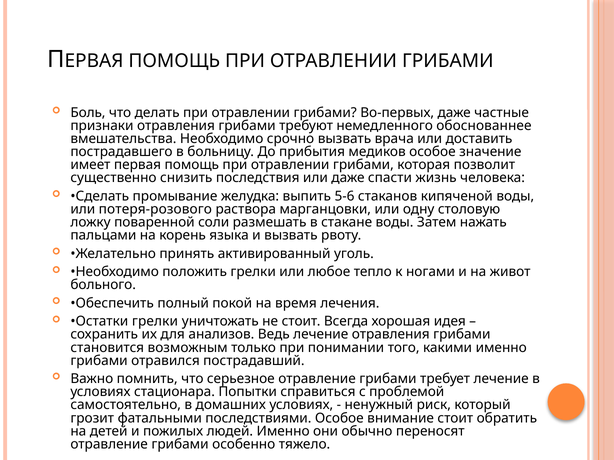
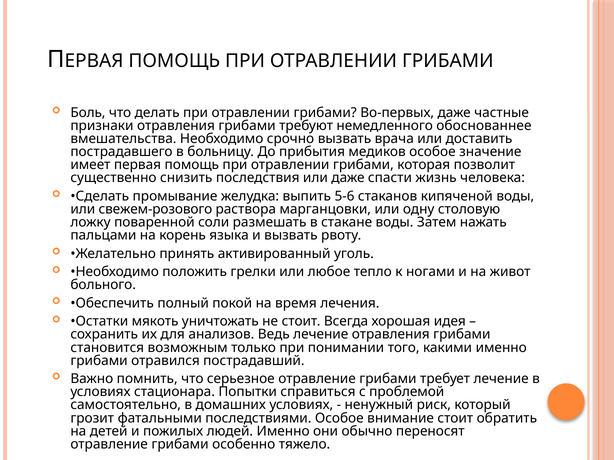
потеря-розового: потеря-розового -> свежем-розового
Остатки грелки: грелки -> мякоть
